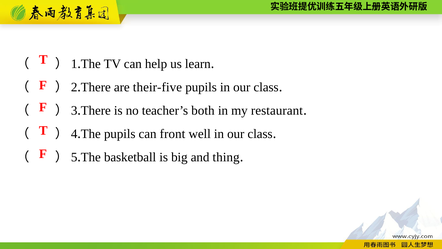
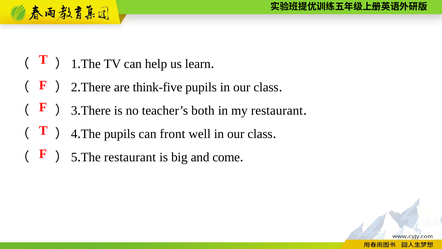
their-five: their-five -> think-five
basketball at (130, 157): basketball -> restaurant
thing: thing -> come
